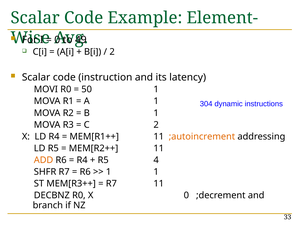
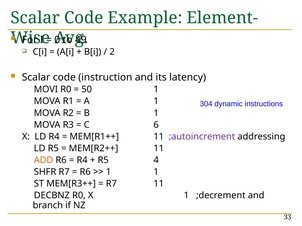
C 2: 2 -> 6
;autoincrement colour: orange -> purple
X 0: 0 -> 1
